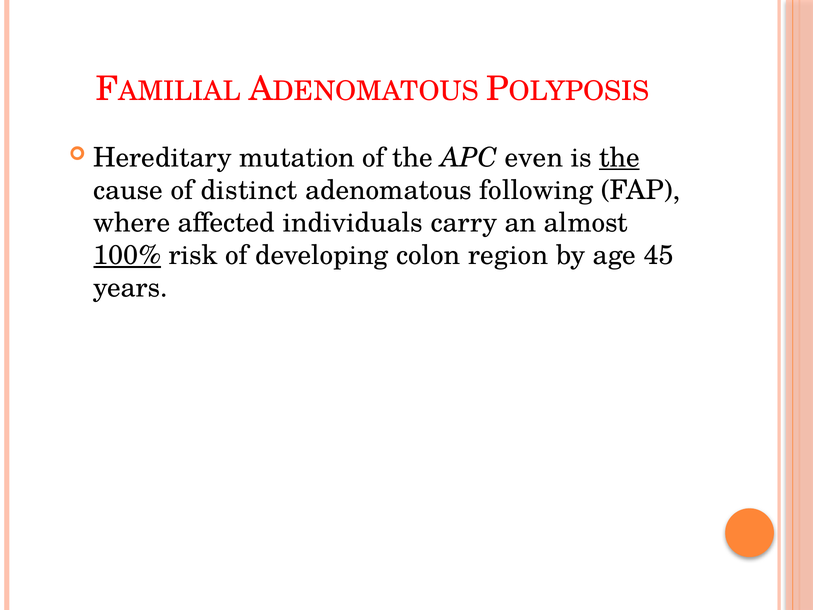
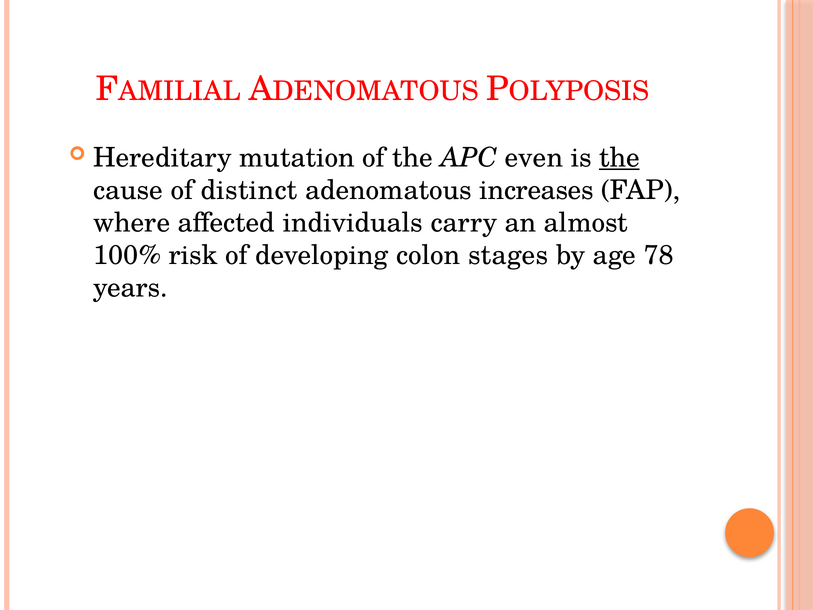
following: following -> increases
100% underline: present -> none
region: region -> stages
45: 45 -> 78
